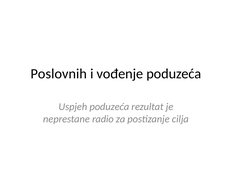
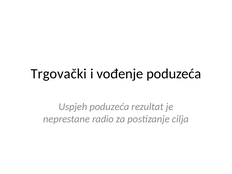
Poslovnih: Poslovnih -> Trgovački
